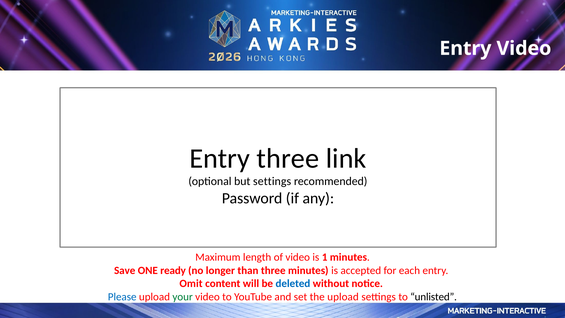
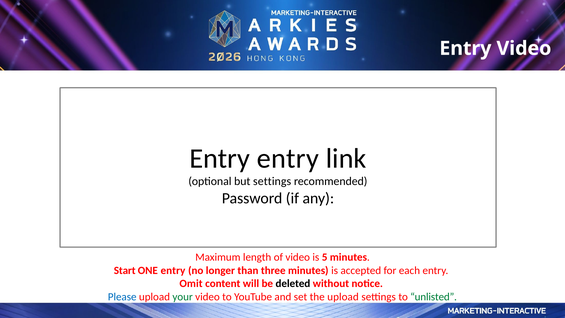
Entry three: three -> entry
1: 1 -> 5
Save: Save -> Start
ONE ready: ready -> entry
deleted colour: blue -> black
unlisted colour: black -> green
